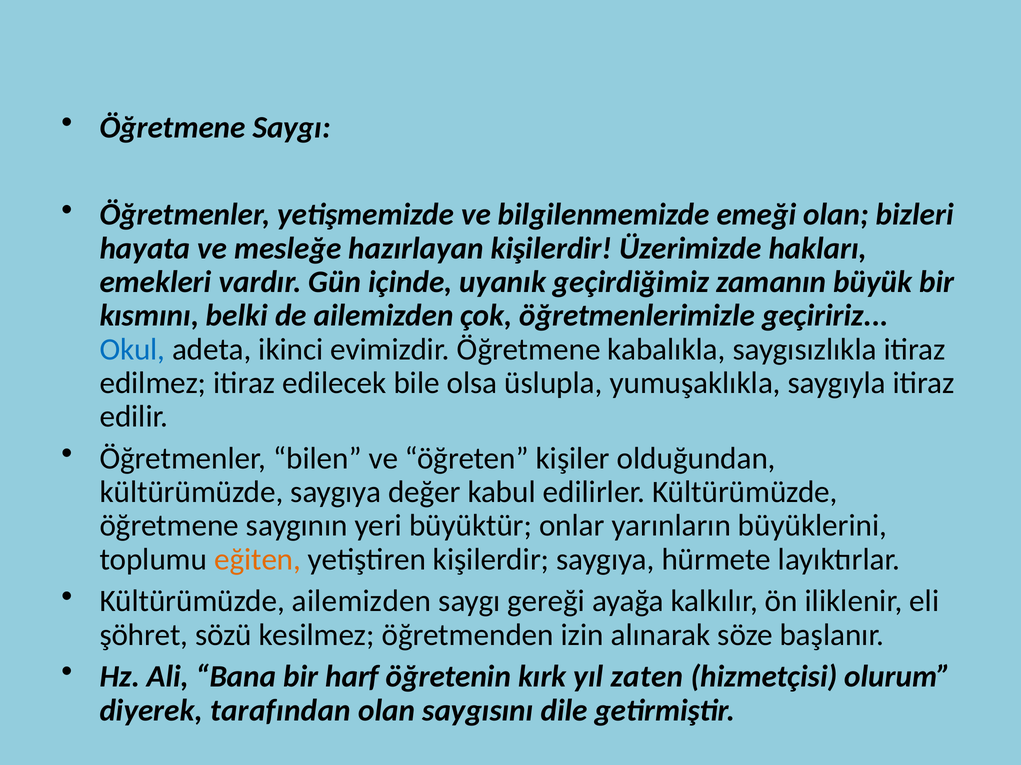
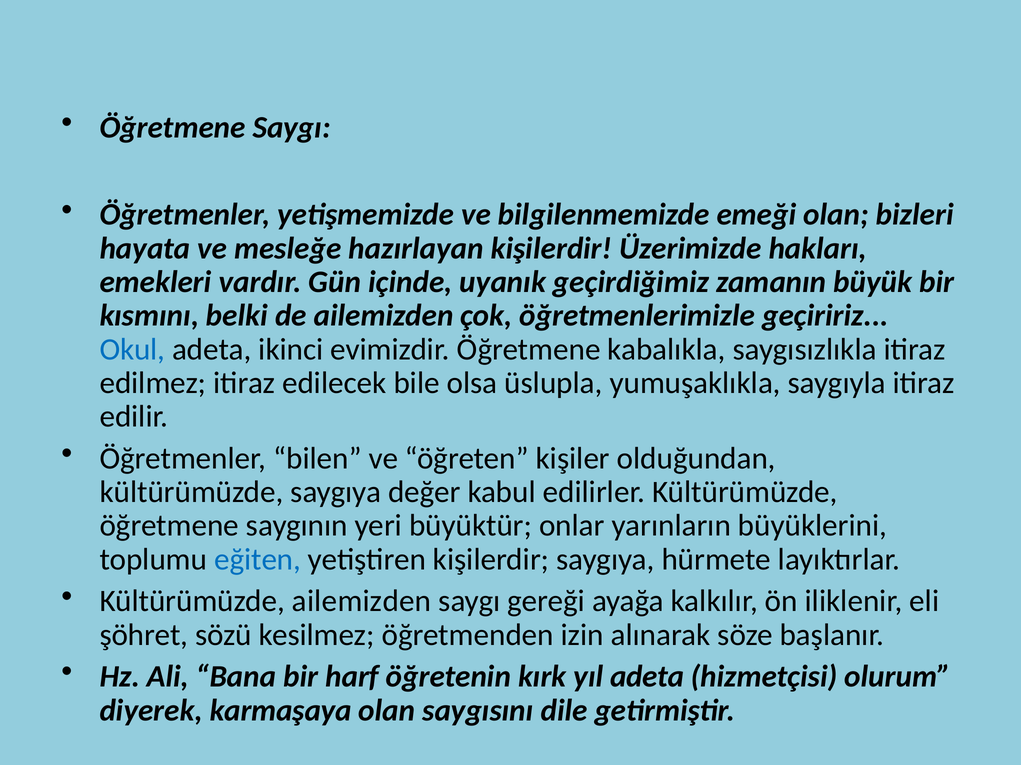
eğiten colour: orange -> blue
yıl zaten: zaten -> adeta
tarafından: tarafından -> karmaşaya
